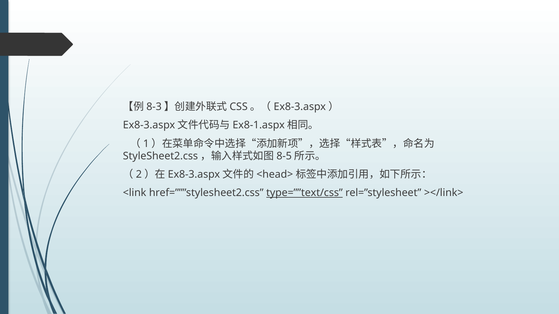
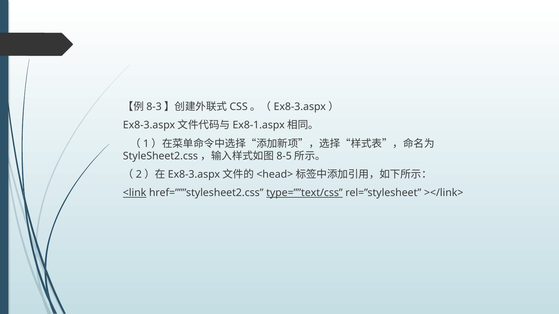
<link underline: none -> present
